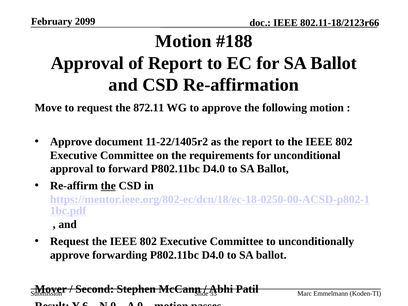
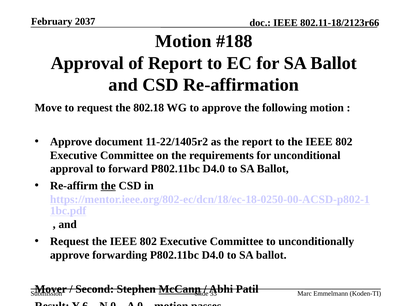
2099: 2099 -> 2037
872.11: 872.11 -> 802.18
McCann underline: none -> present
